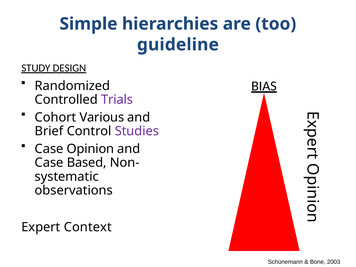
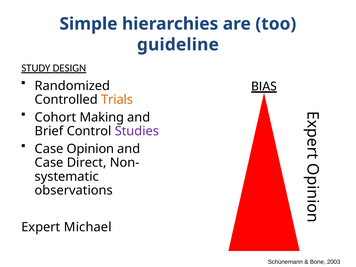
Trials colour: purple -> orange
Various: Various -> Making
Based: Based -> Direct
Context: Context -> Michael
